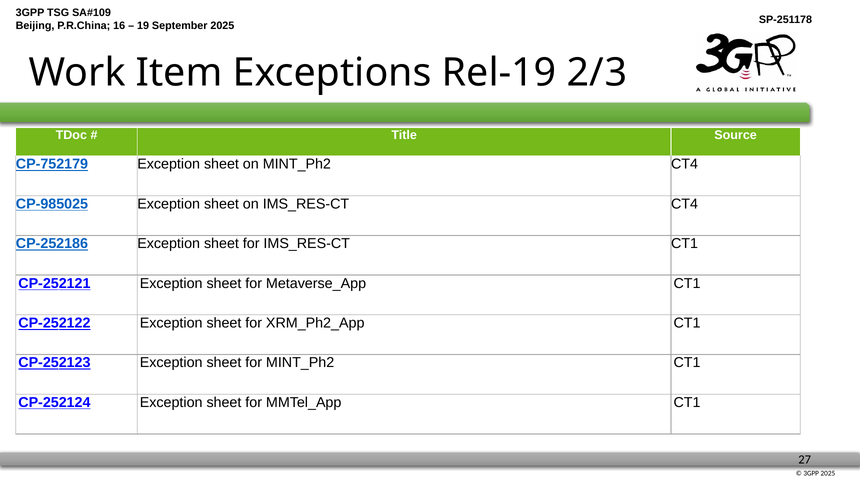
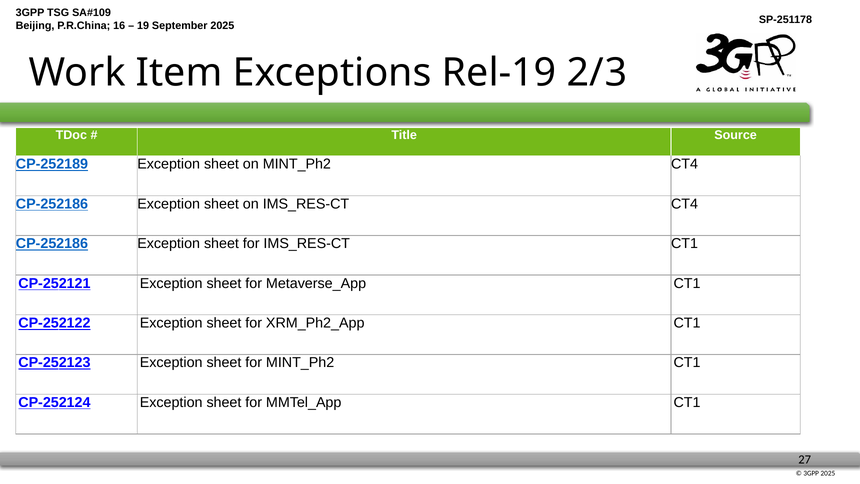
CP-752179: CP-752179 -> CP-252189
CP-985025 at (52, 204): CP-985025 -> CP-252186
